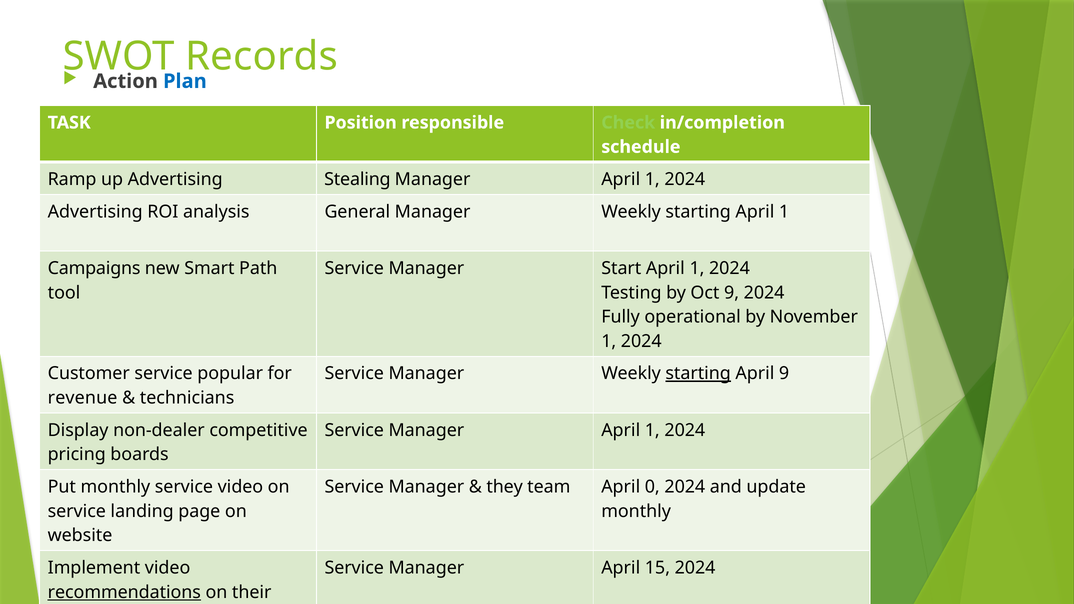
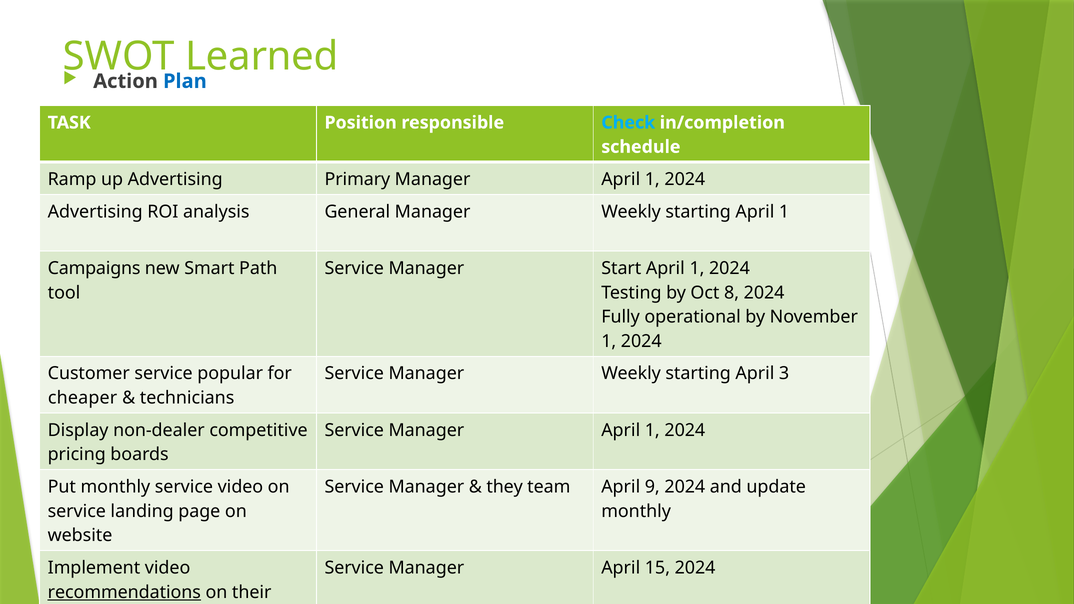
Records: Records -> Learned
Check colour: light green -> light blue
Stealing: Stealing -> Primary
Oct 9: 9 -> 8
starting at (698, 374) underline: present -> none
April 9: 9 -> 3
revenue: revenue -> cheaper
0: 0 -> 9
